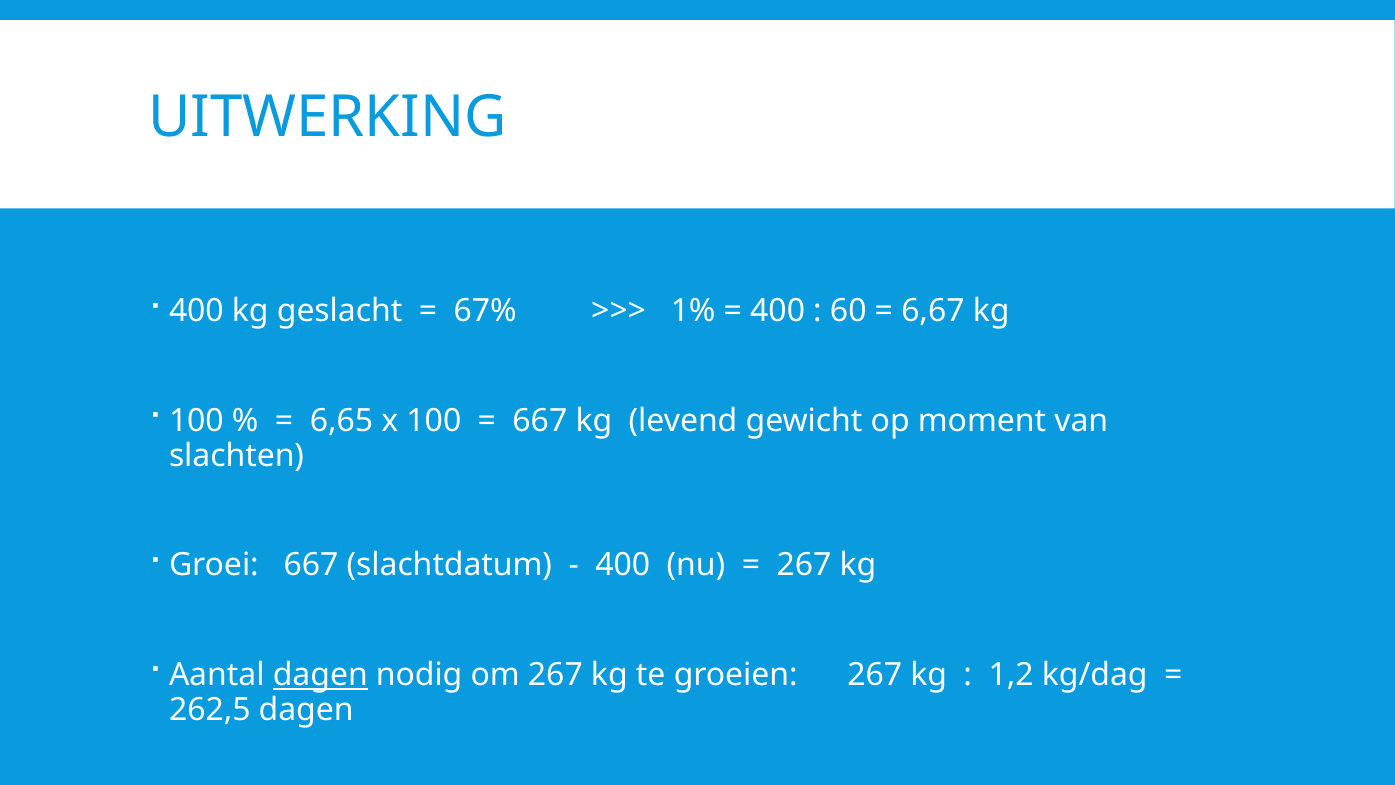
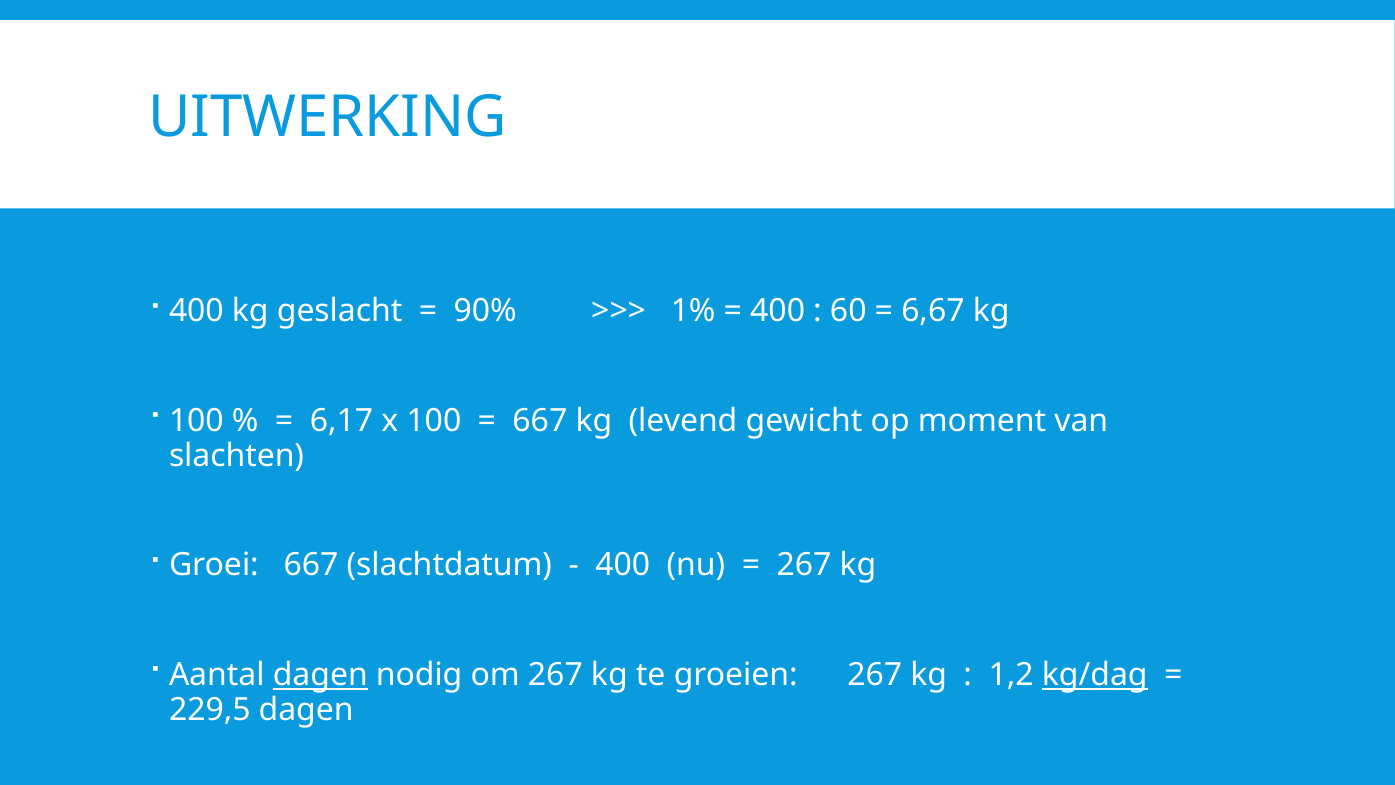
67%: 67% -> 90%
6,65: 6,65 -> 6,17
kg/dag underline: none -> present
262,5: 262,5 -> 229,5
